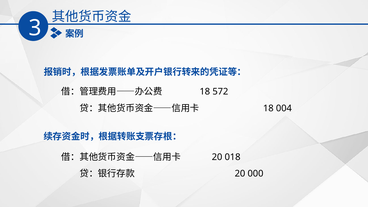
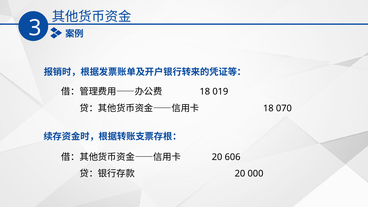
572: 572 -> 019
004: 004 -> 070
018: 018 -> 606
